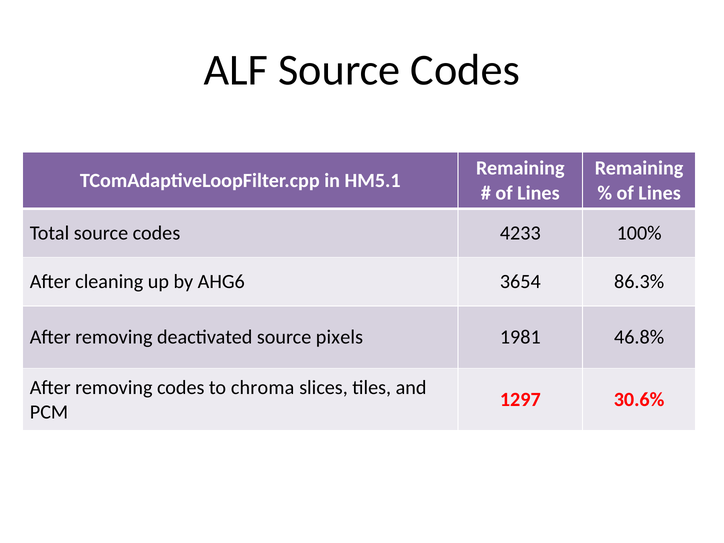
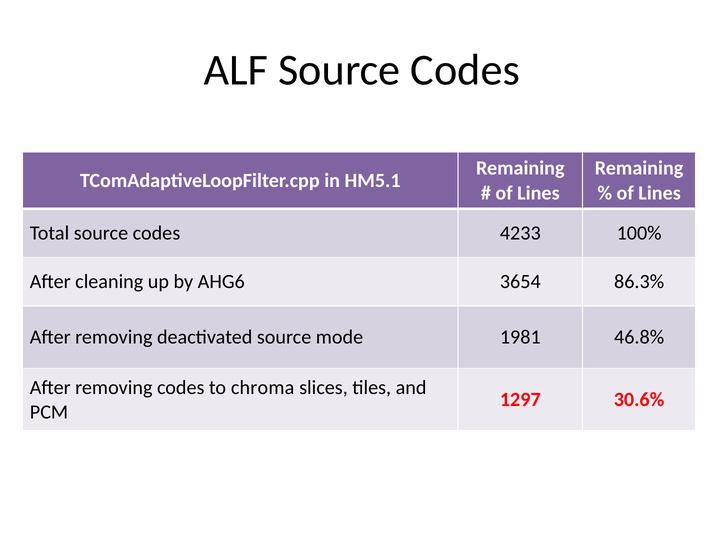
pixels: pixels -> mode
